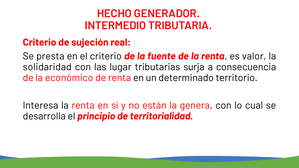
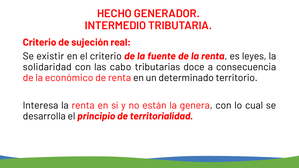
presta: presta -> existir
valor: valor -> leyes
lugar: lugar -> cabo
surja: surja -> doce
